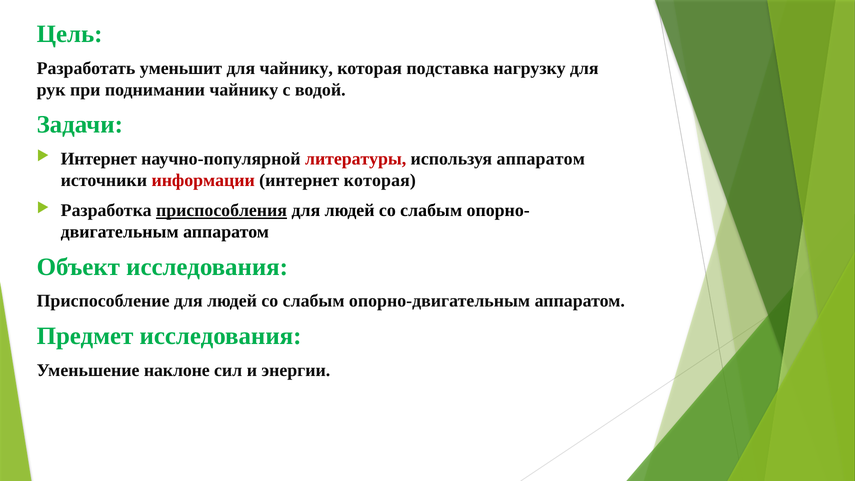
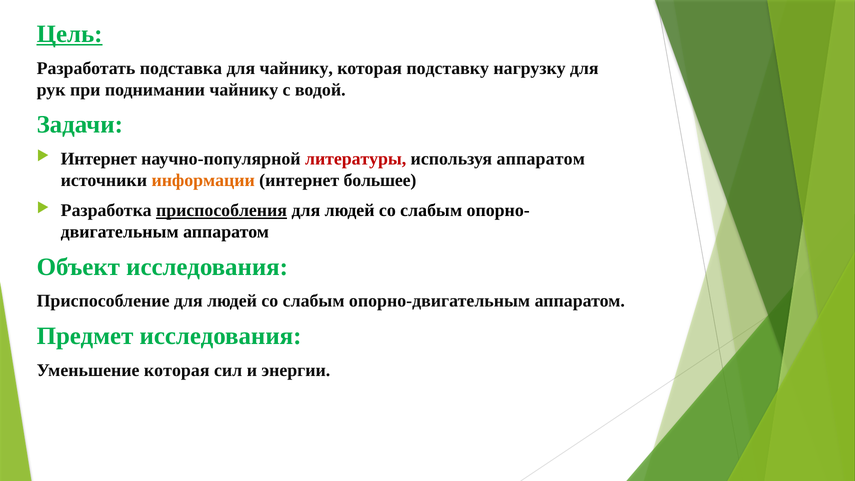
Цель underline: none -> present
уменьшит: уменьшит -> подставка
подставка: подставка -> подставку
информации colour: red -> orange
интернет которая: которая -> большее
Уменьшение наклоне: наклоне -> которая
